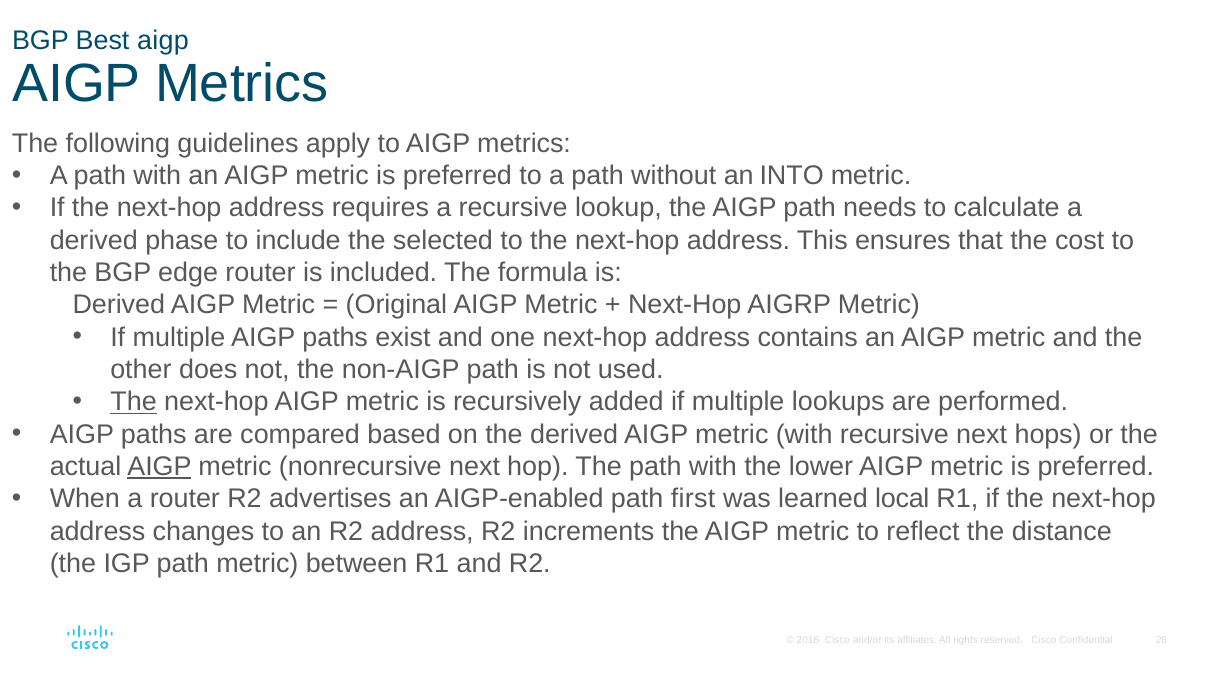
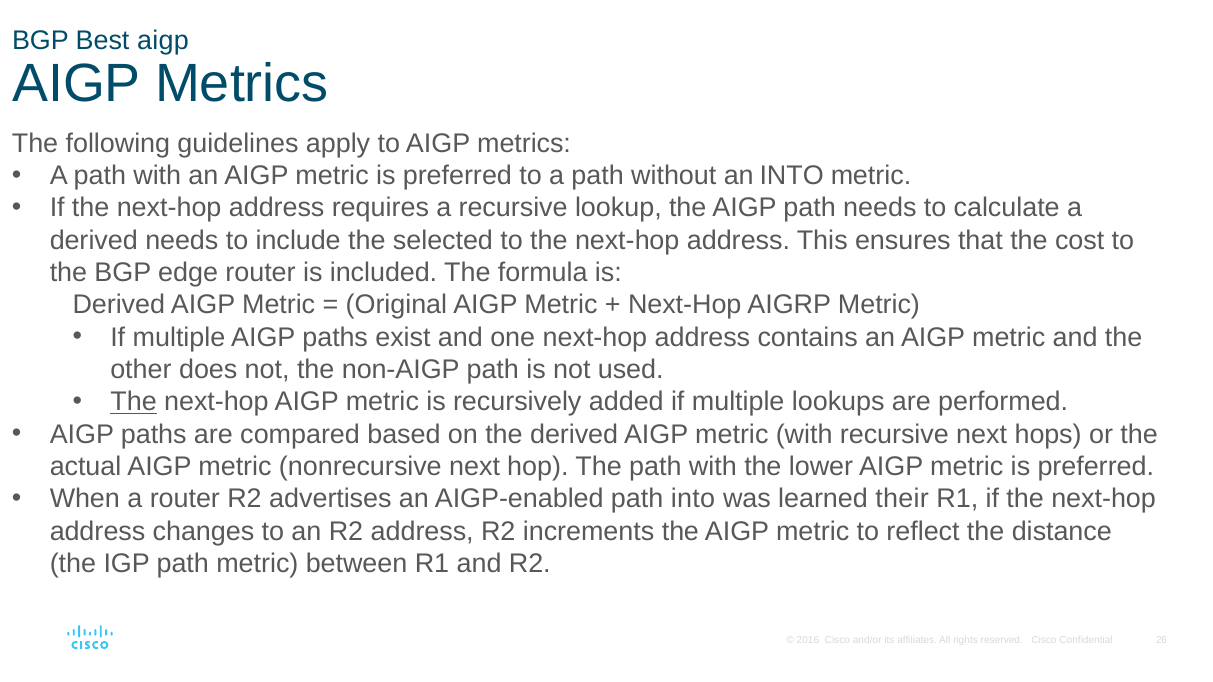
derived phase: phase -> needs
AIGP at (159, 467) underline: present -> none
path first: first -> into
local: local -> their
